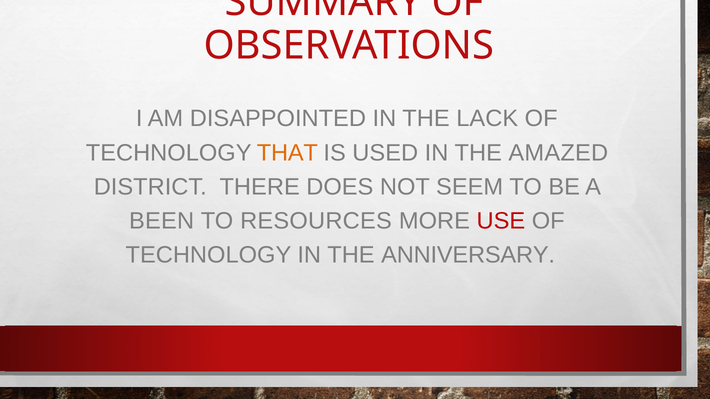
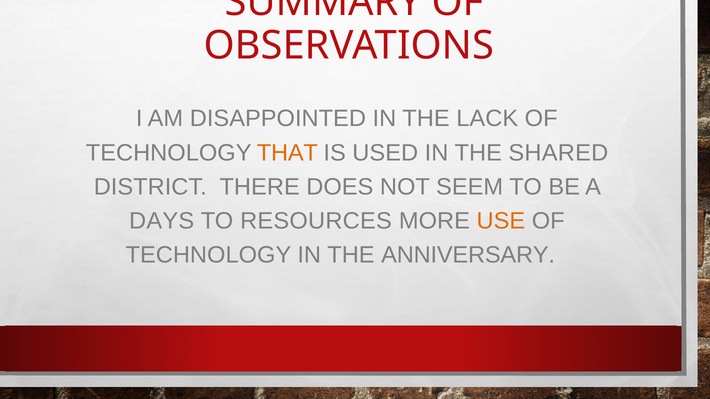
AMAZED: AMAZED -> SHARED
BEEN: BEEN -> DAYS
USE colour: red -> orange
